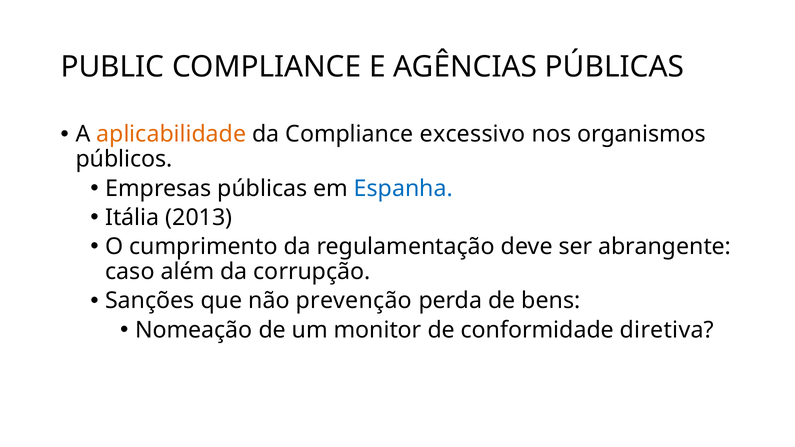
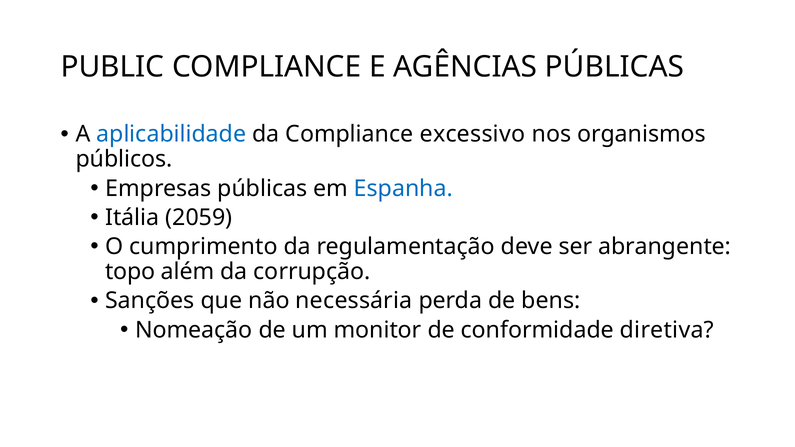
aplicabilidade colour: orange -> blue
2013: 2013 -> 2059
caso: caso -> topo
prevenção: prevenção -> necessária
